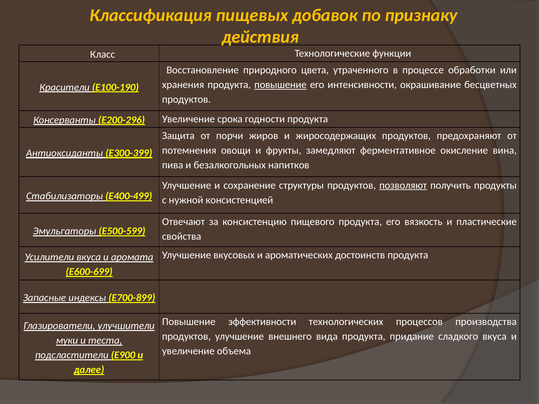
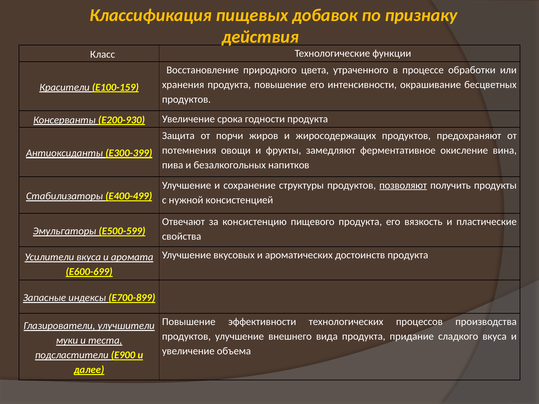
повышение at (280, 85) underline: present -> none
Е100-190: Е100-190 -> Е100-159
Е200-296: Е200-296 -> Е200-930
